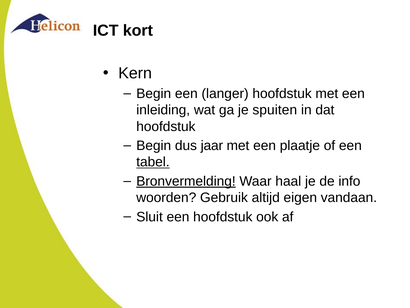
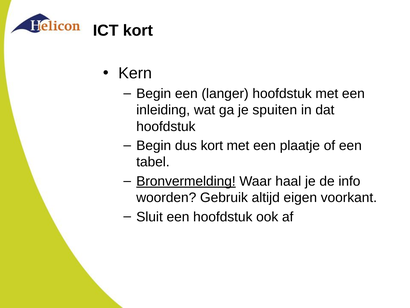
dus jaar: jaar -> kort
tabel underline: present -> none
vandaan: vandaan -> voorkant
